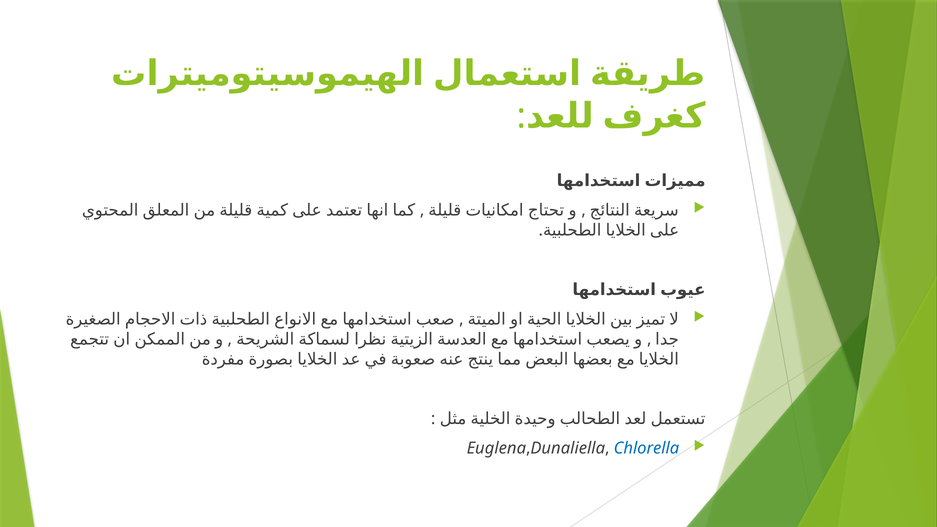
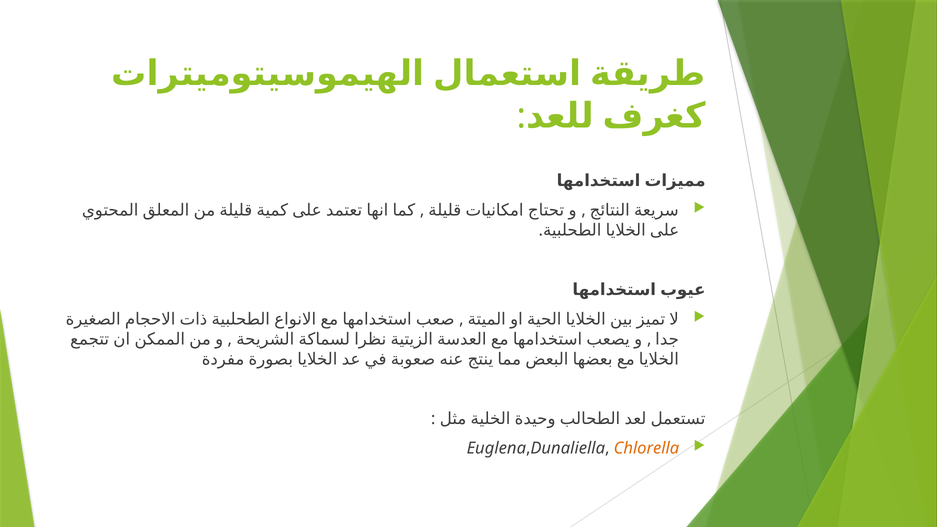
Chlorella colour: blue -> orange
